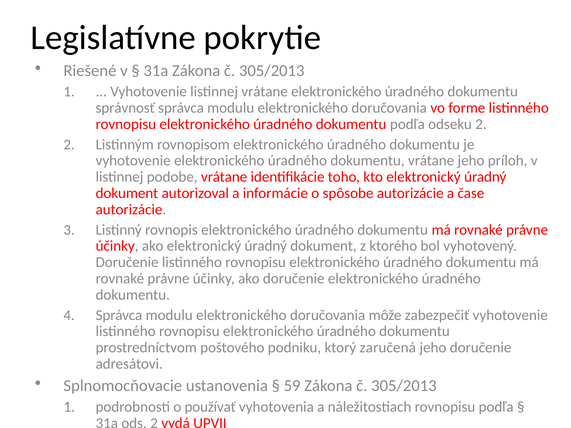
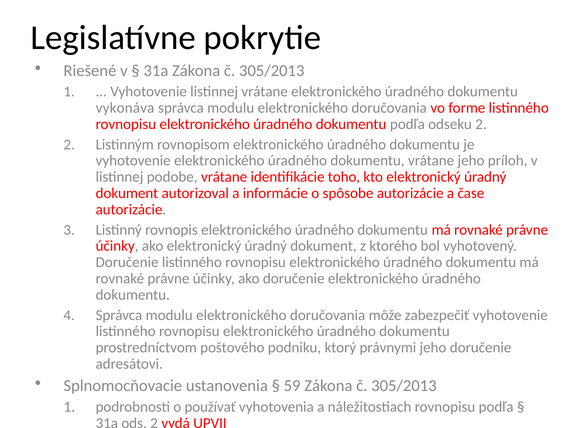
správnosť: správnosť -> vykonáva
zaručená: zaručená -> právnymi
